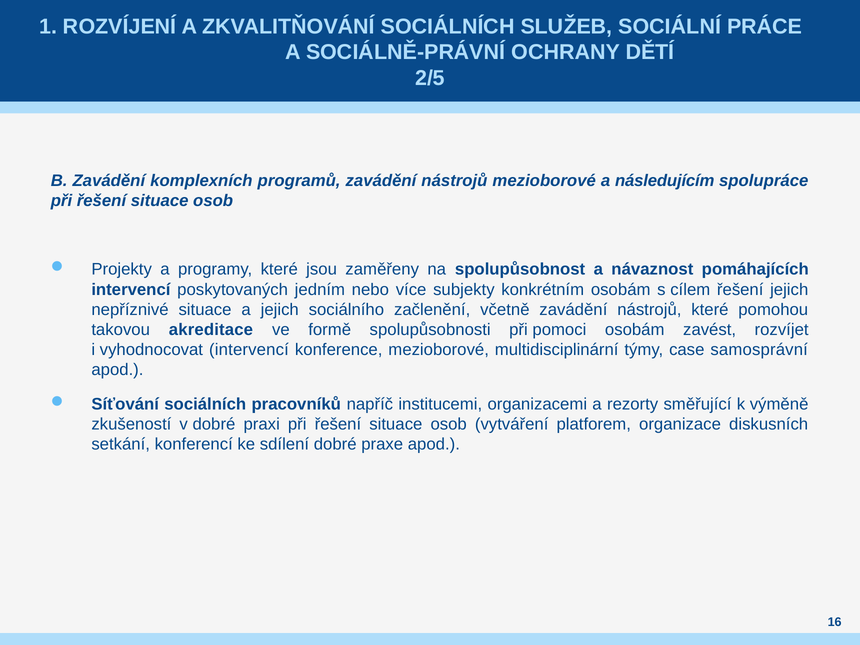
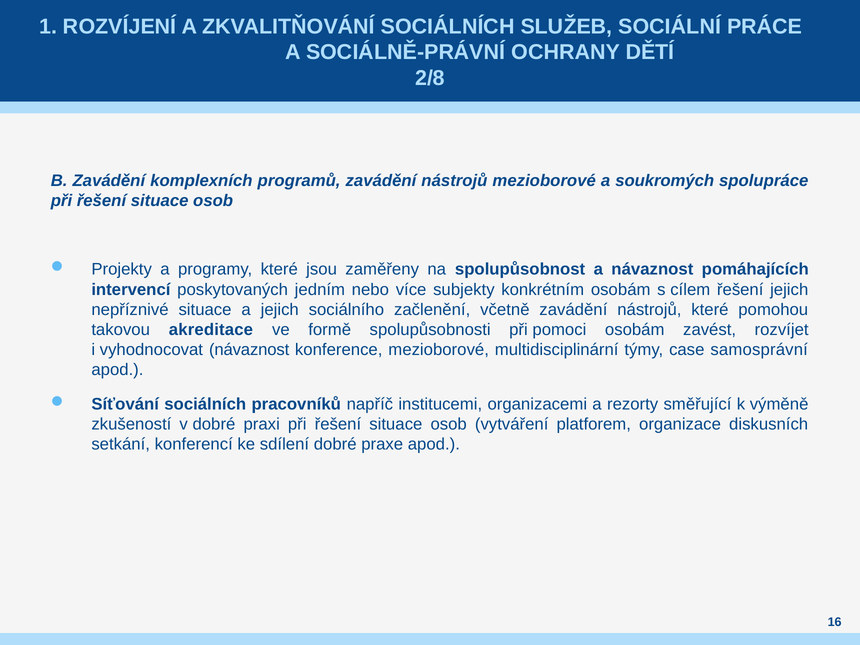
2/5: 2/5 -> 2/8
následujícím: následujícím -> soukromých
vyhodnocovat intervencí: intervencí -> návaznost
